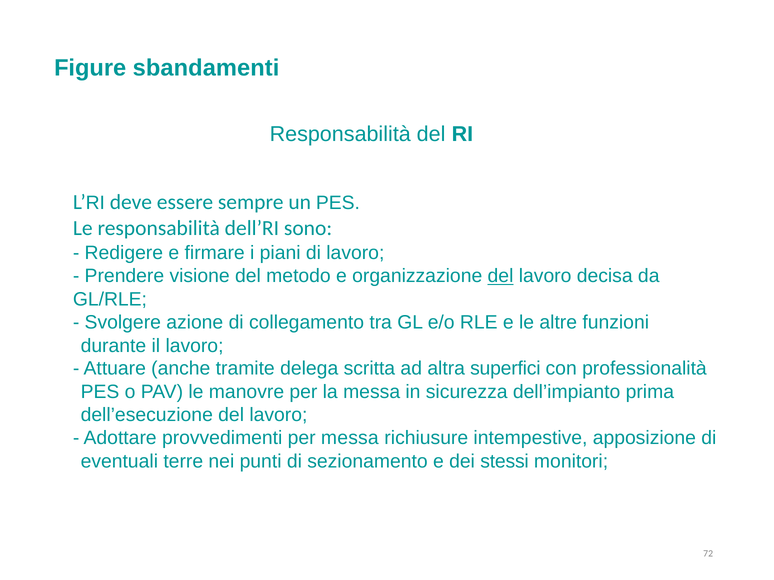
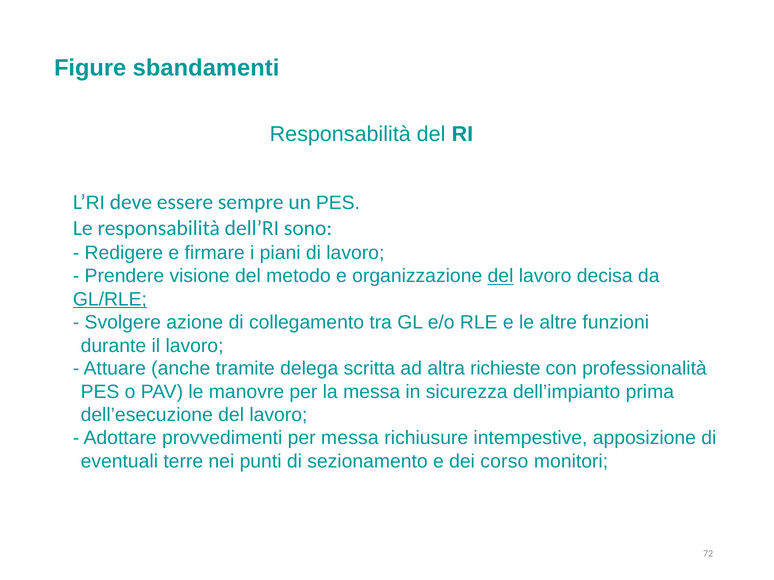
GL/RLE underline: none -> present
superfici: superfici -> richieste
stessi: stessi -> corso
